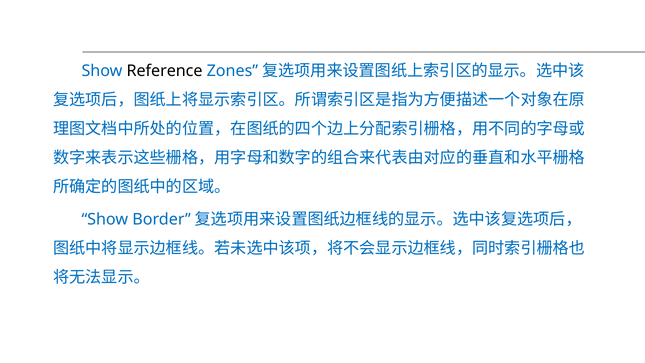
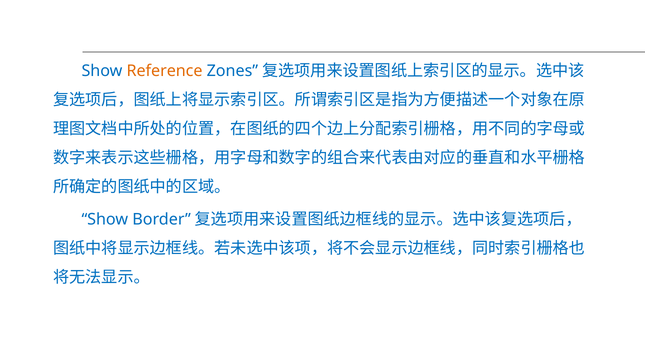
Reference colour: black -> orange
